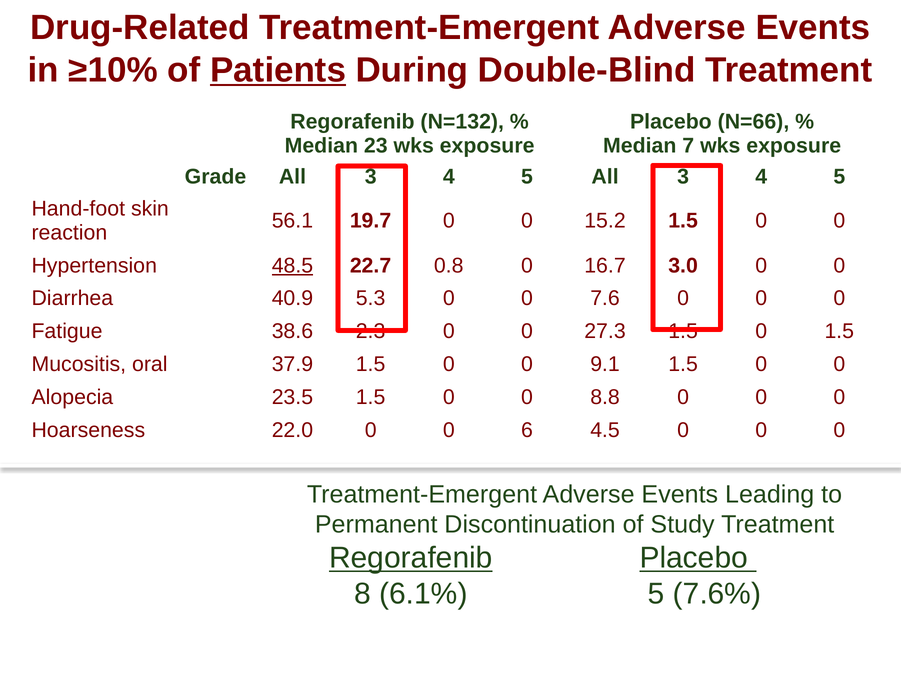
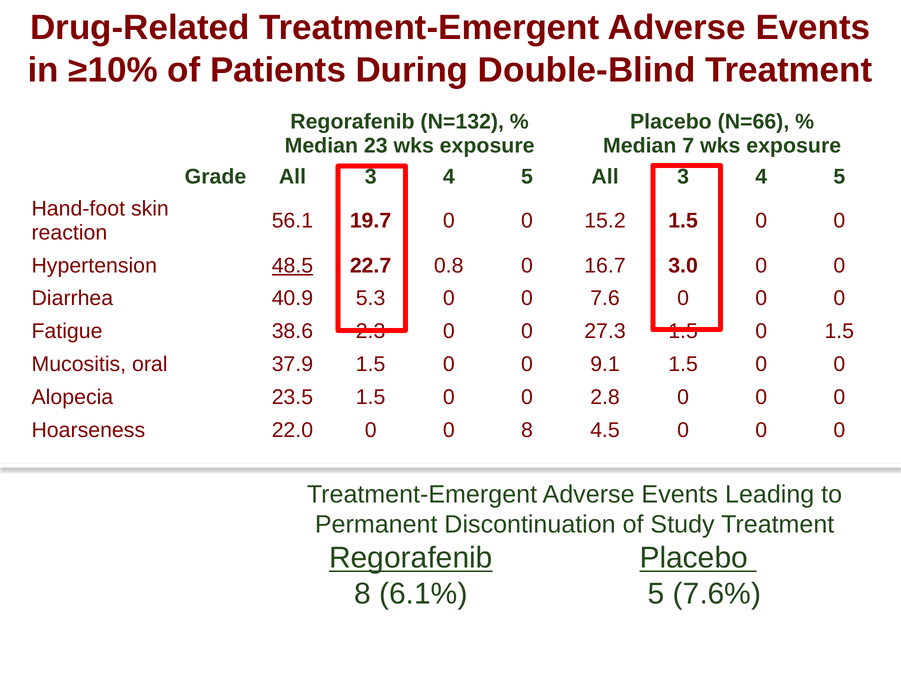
Patients underline: present -> none
8.8: 8.8 -> 2.8
0 6: 6 -> 8
